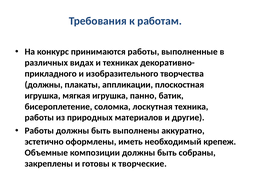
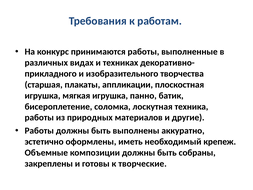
должны at (44, 85): должны -> старшая
